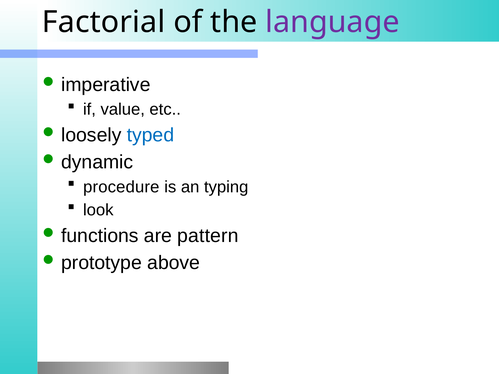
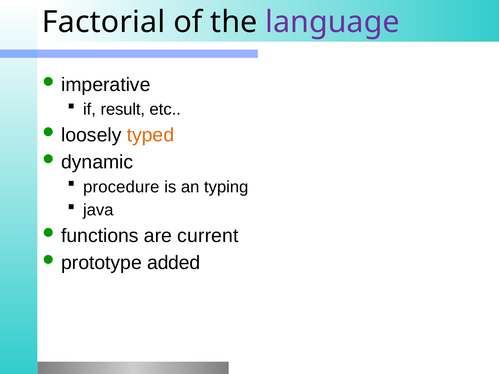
value: value -> result
typed colour: blue -> orange
look: look -> java
pattern: pattern -> current
above: above -> added
